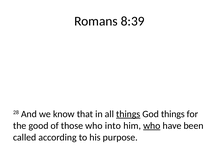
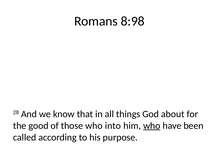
8:39: 8:39 -> 8:98
things at (128, 114) underline: present -> none
God things: things -> about
